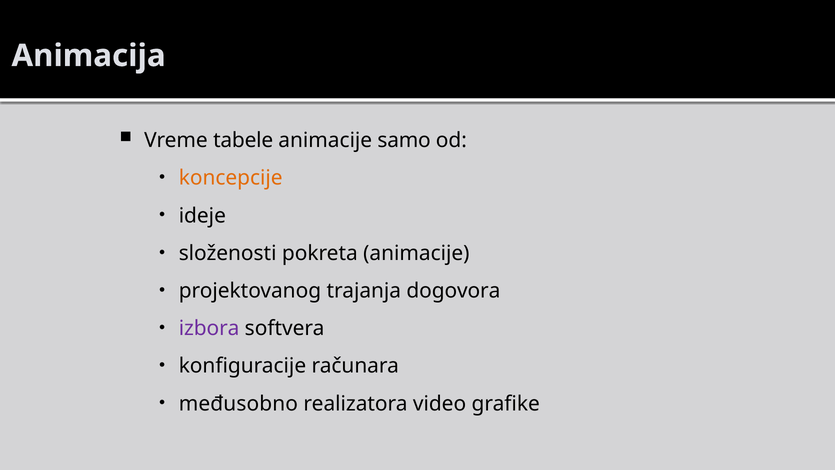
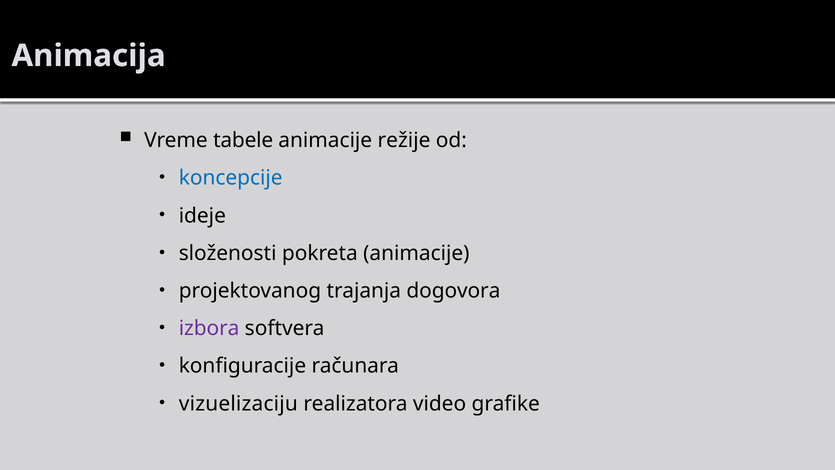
samo: samo -> režije
koncepcije colour: orange -> blue
međusobno: međusobno -> vizuelizaciju
